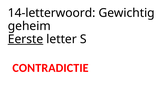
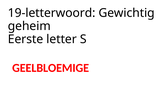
14-letterwoord: 14-letterwoord -> 19-letterwoord
Eerste underline: present -> none
CONTRADICTIE: CONTRADICTIE -> GEELBLOEMIGE
